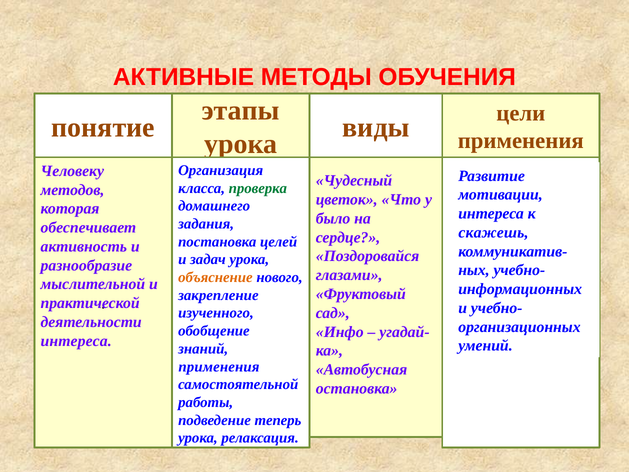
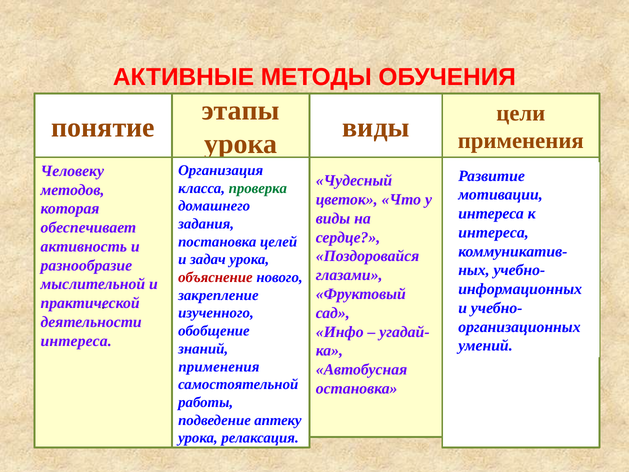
было at (333, 218): было -> виды
скажешь at (493, 232): скажешь -> интереса
объяснение colour: orange -> red
теперь: теперь -> аптеку
